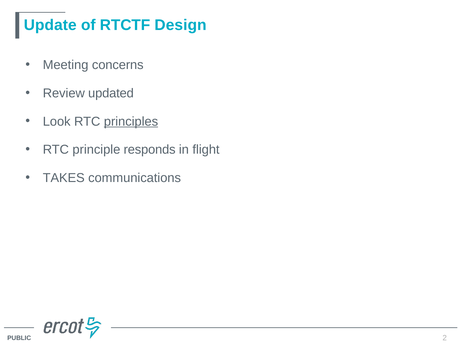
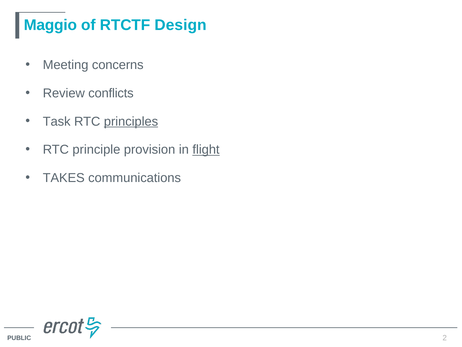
Update: Update -> Maggio
updated: updated -> conflicts
Look: Look -> Task
responds: responds -> provision
flight underline: none -> present
